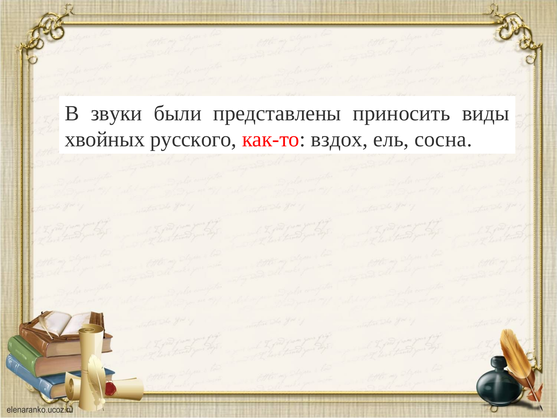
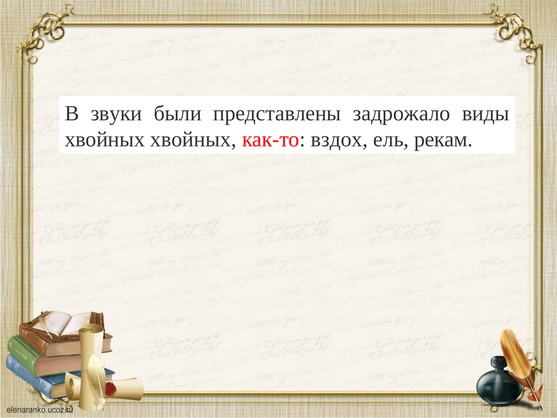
приносить: приносить -> задрожало
хвойных русского: русского -> хвойных
сосна: сосна -> рекам
